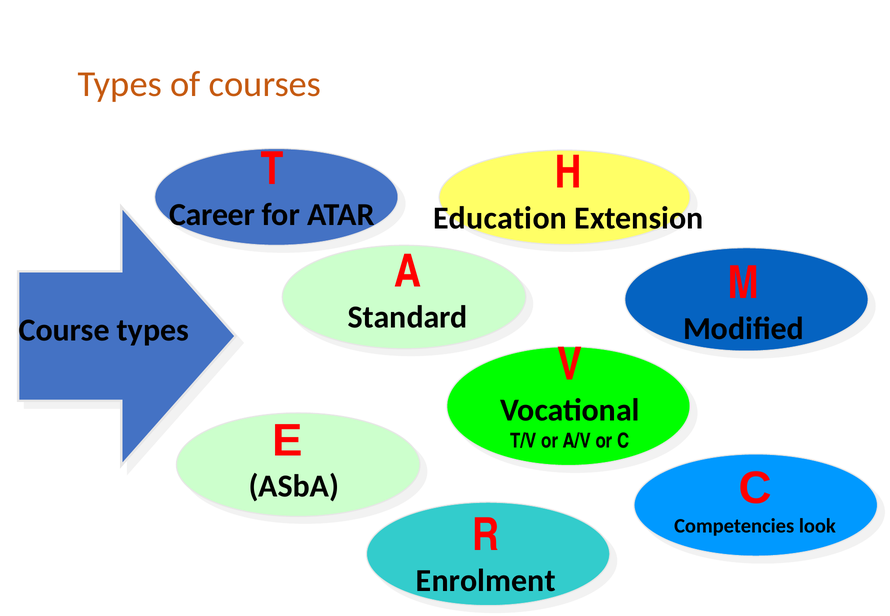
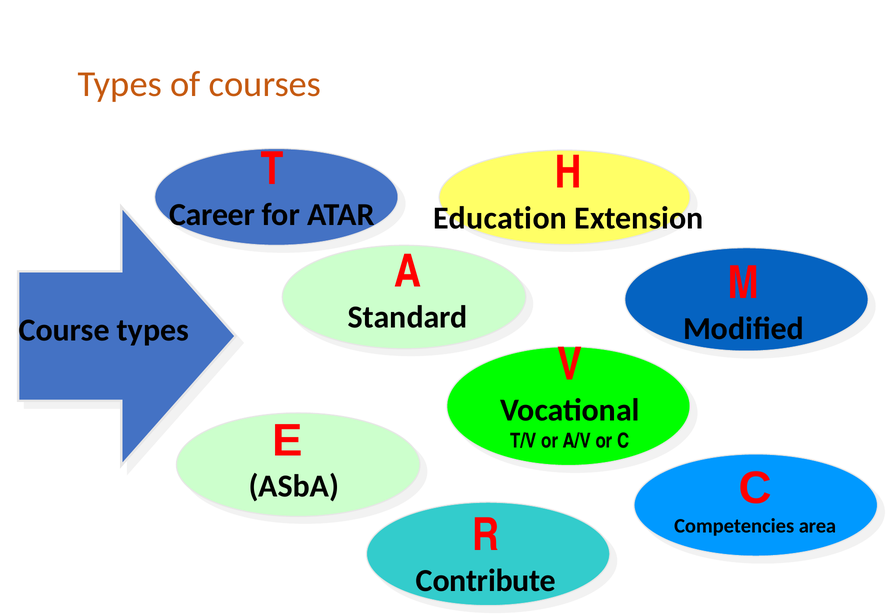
look: look -> area
Enrolment: Enrolment -> Contribute
